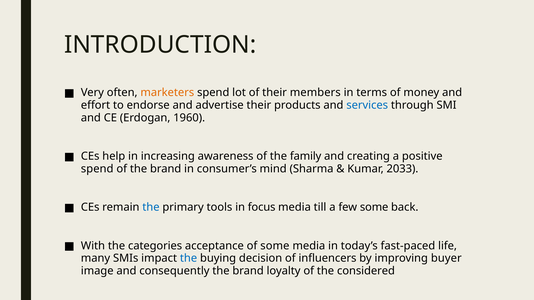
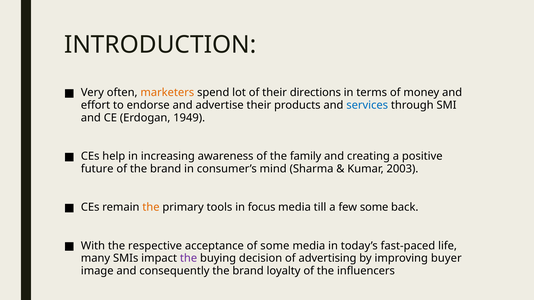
members: members -> directions
1960: 1960 -> 1949
spend at (97, 169): spend -> future
2033: 2033 -> 2003
the at (151, 207) colour: blue -> orange
categories: categories -> respective
the at (189, 259) colour: blue -> purple
influencers: influencers -> advertising
considered: considered -> influencers
